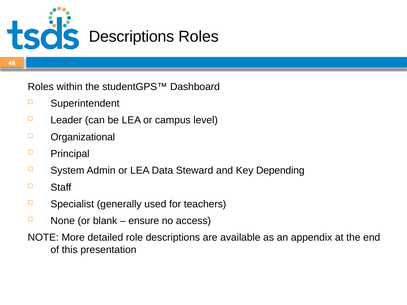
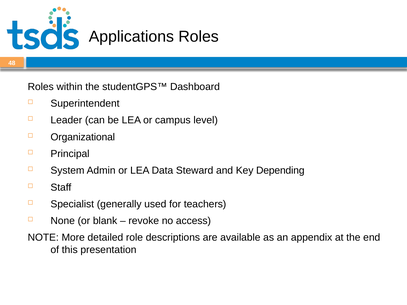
Descriptions at (131, 37): Descriptions -> Applications
ensure: ensure -> revoke
